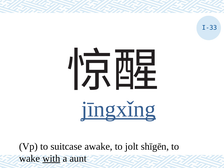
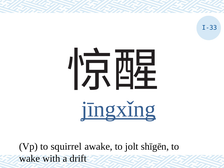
suitcase: suitcase -> squirrel
with underline: present -> none
aunt: aunt -> drift
